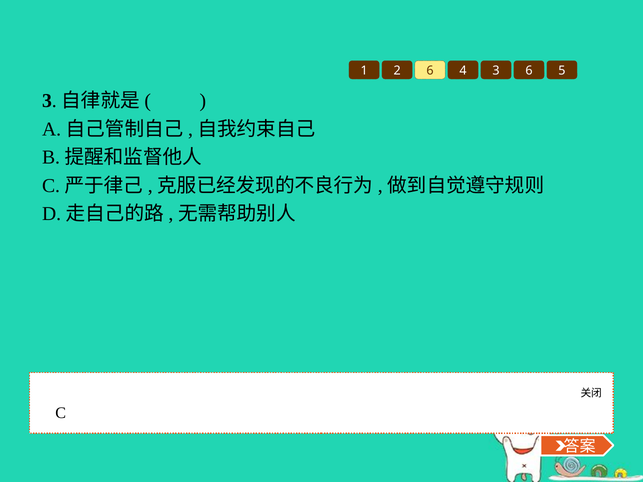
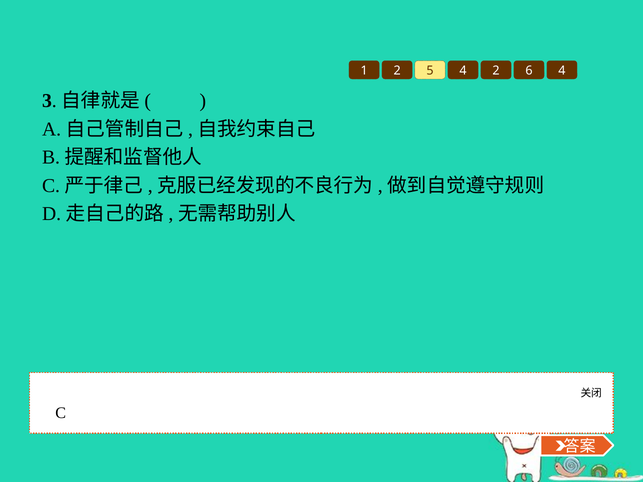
2 6: 6 -> 5
4 3: 3 -> 2
6 5: 5 -> 4
